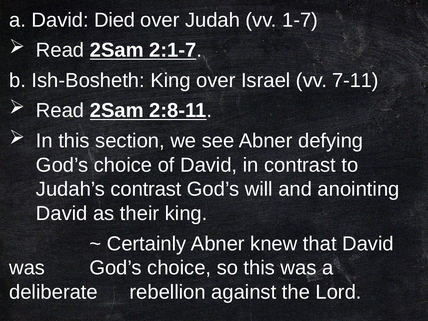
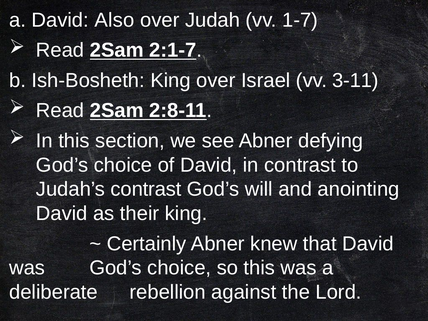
Died: Died -> Also
7-11: 7-11 -> 3-11
